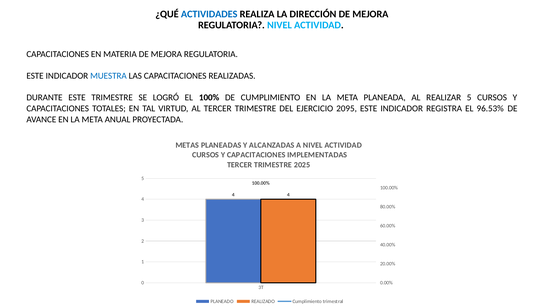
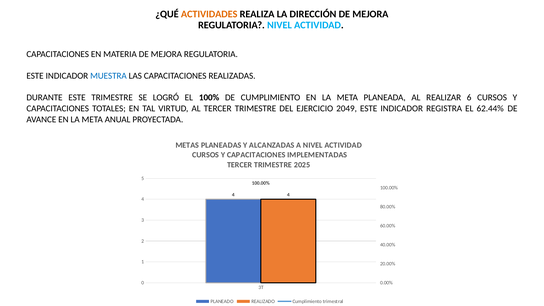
ACTIVIDADES colour: blue -> orange
REALIZAR 5: 5 -> 6
2095: 2095 -> 2049
96.53%: 96.53% -> 62.44%
